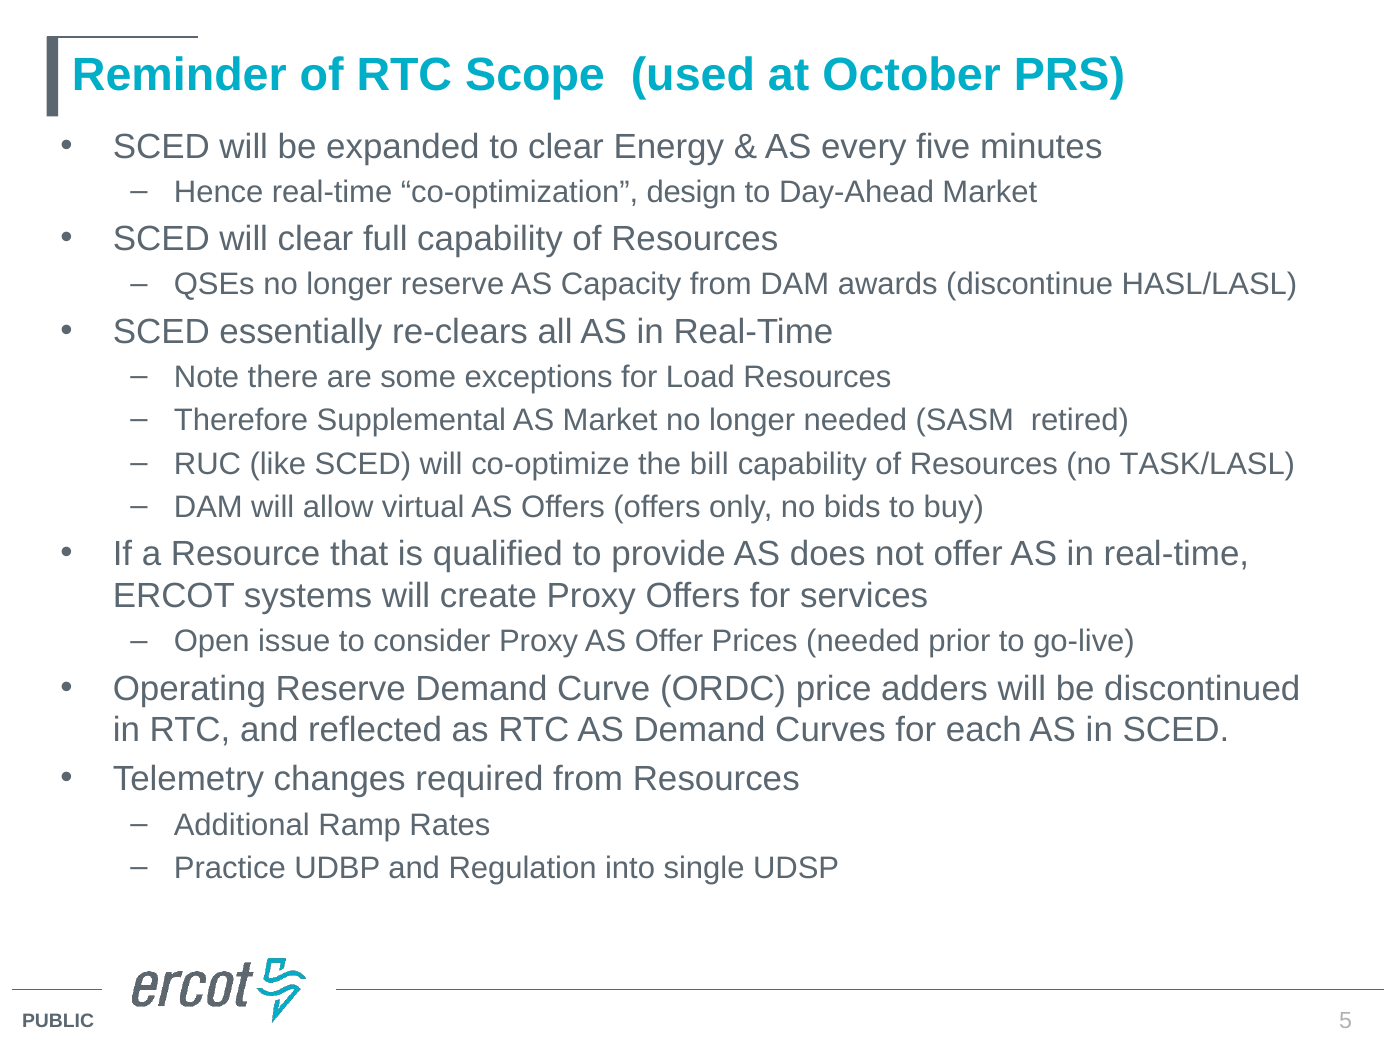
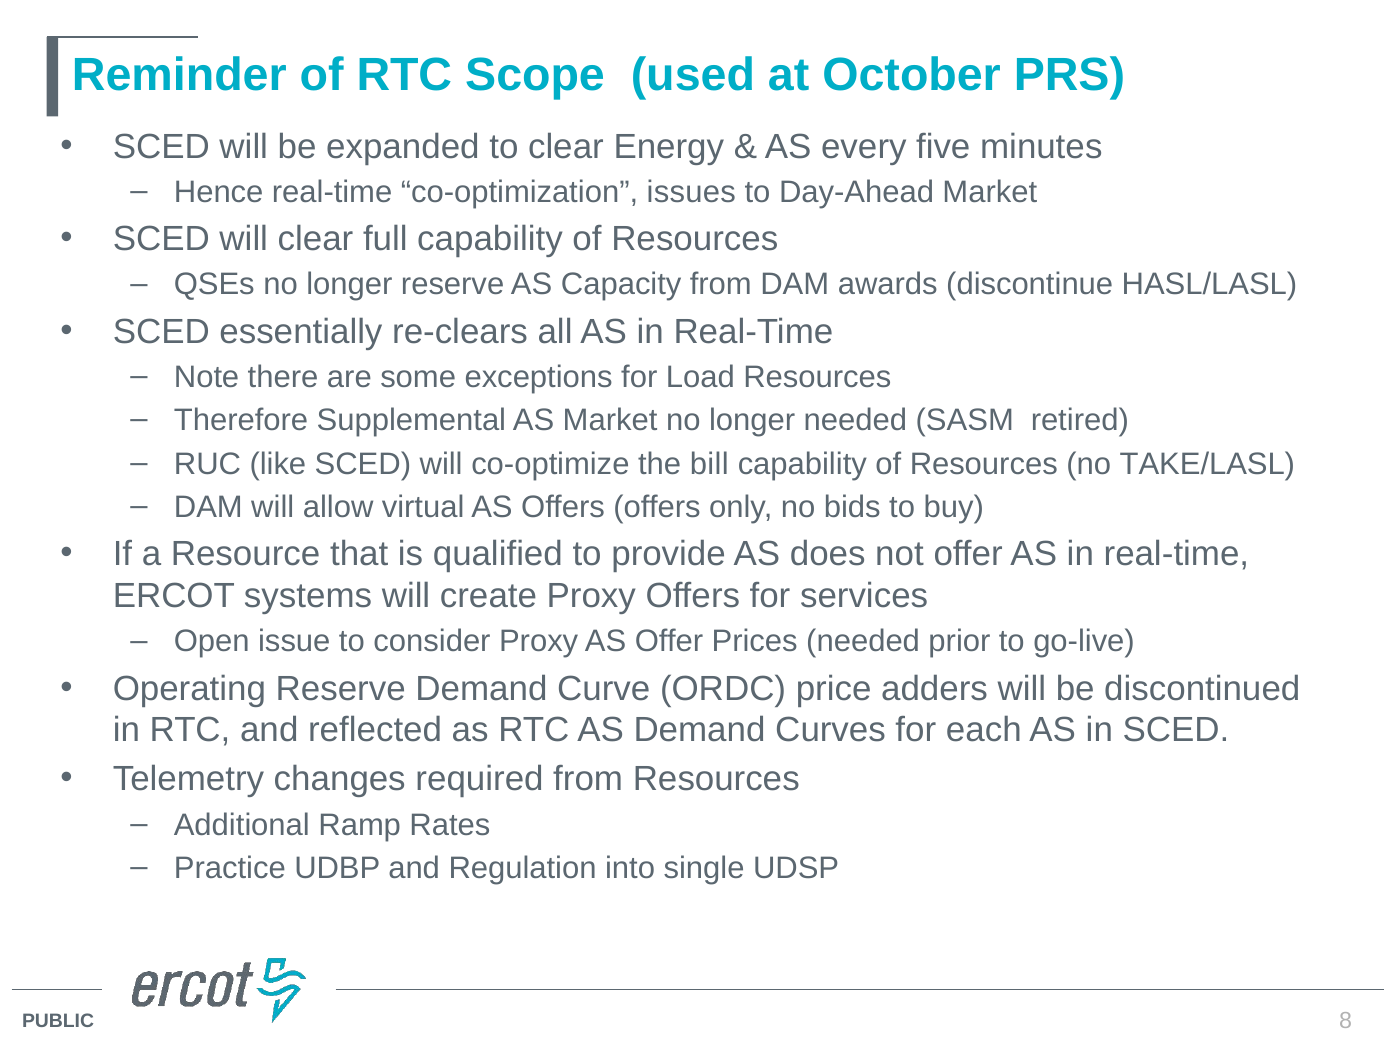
design: design -> issues
TASK/LASL: TASK/LASL -> TAKE/LASL
5: 5 -> 8
